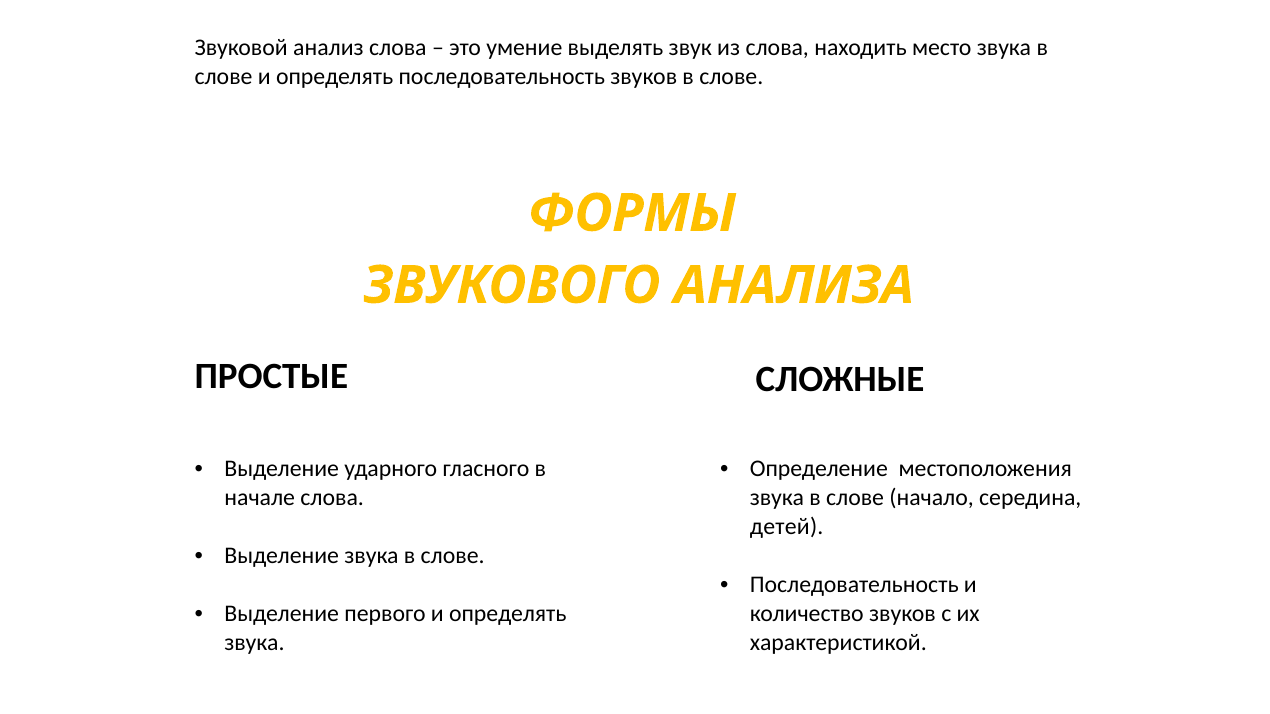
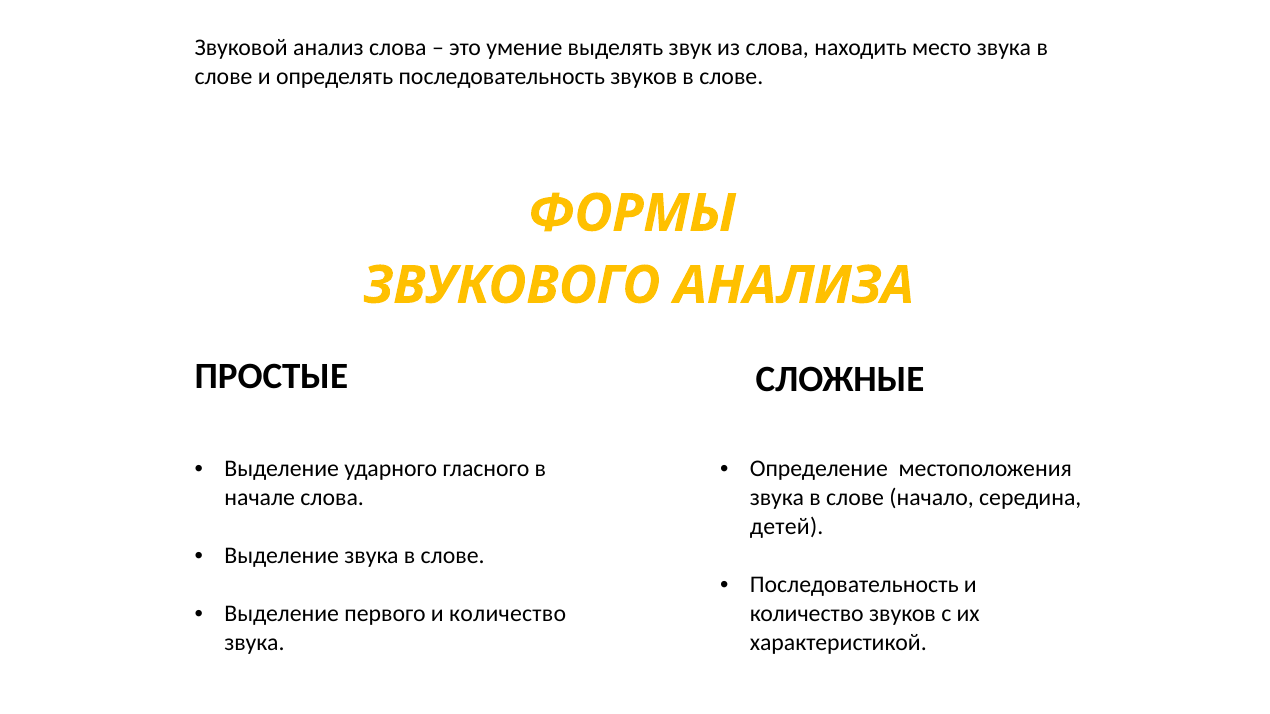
первого и определять: определять -> количество
